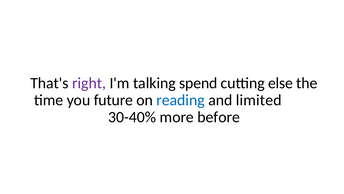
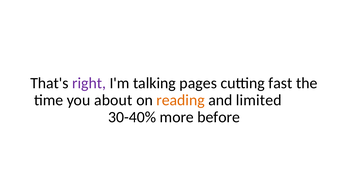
spend: spend -> pages
else: else -> fast
future: future -> about
reading colour: blue -> orange
